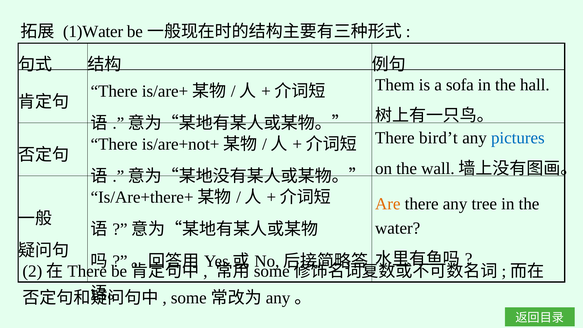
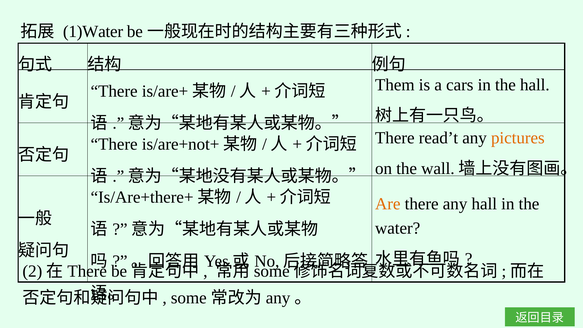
sofa: sofa -> cars
bird’t: bird’t -> read’t
pictures colour: blue -> orange
any tree: tree -> hall
